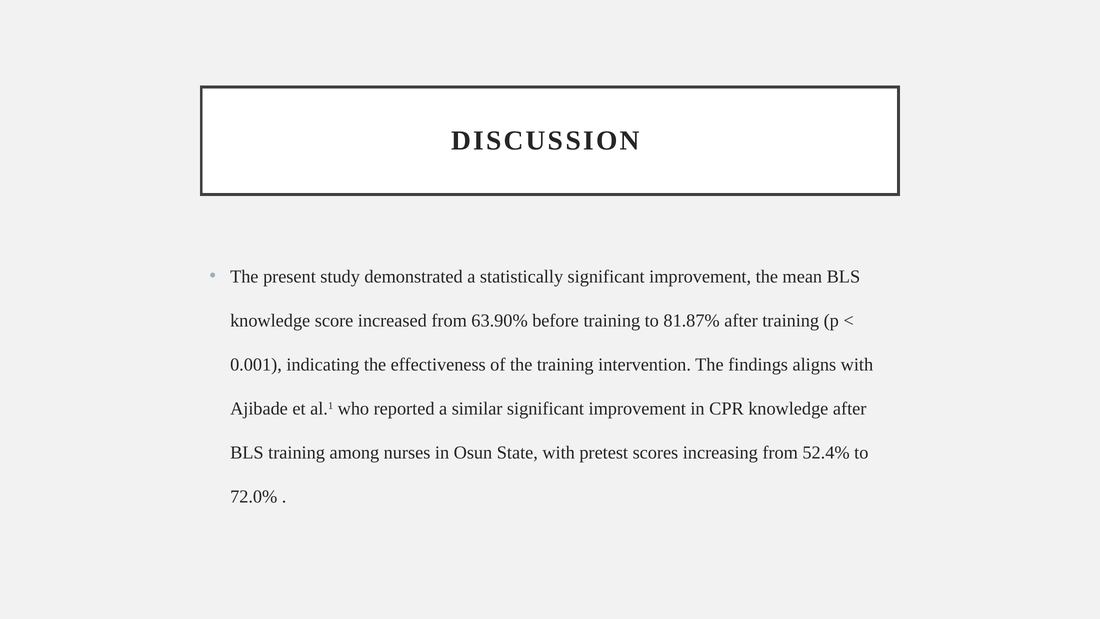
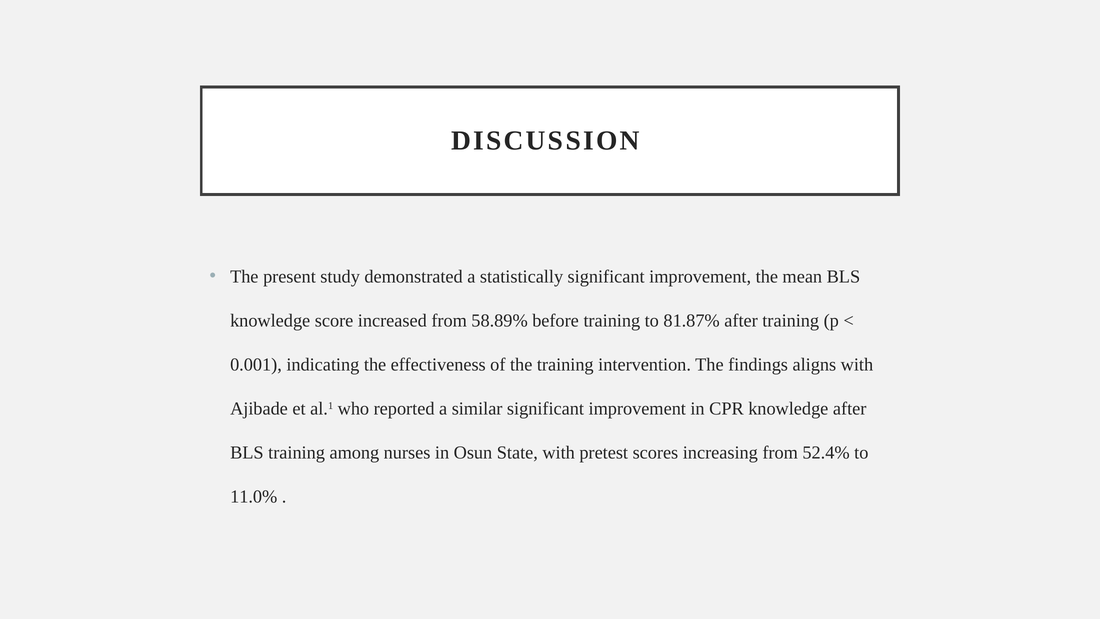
63.90%: 63.90% -> 58.89%
72.0%: 72.0% -> 11.0%
